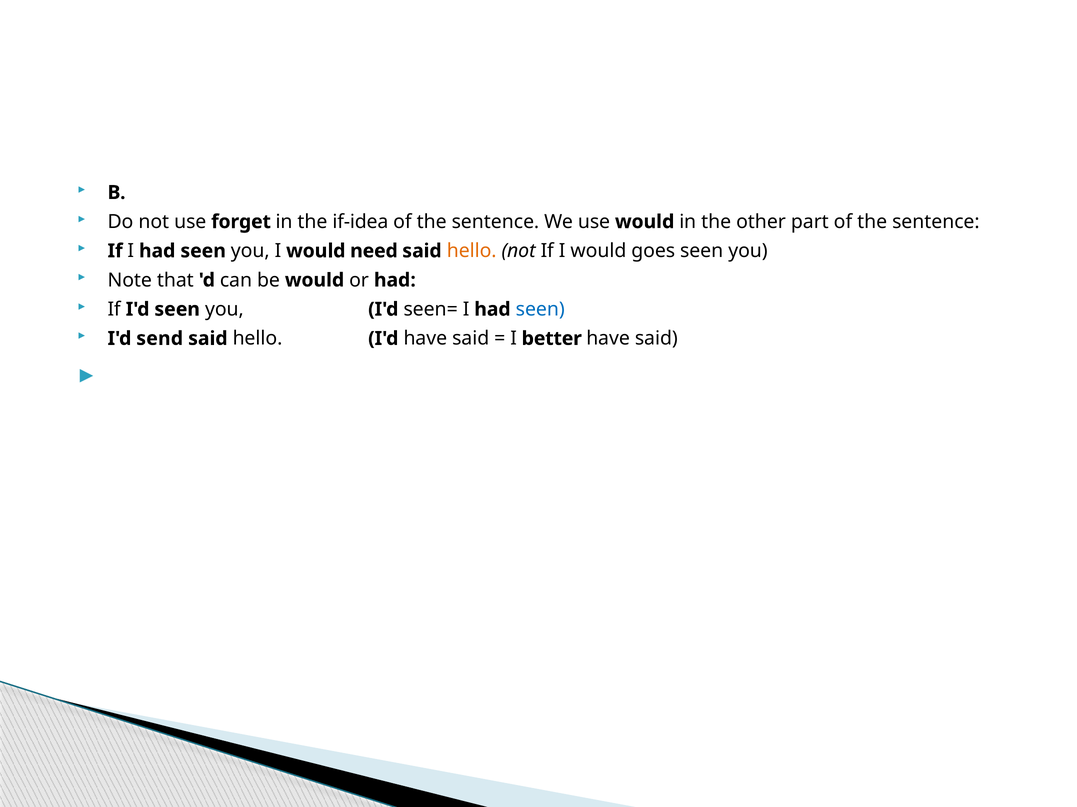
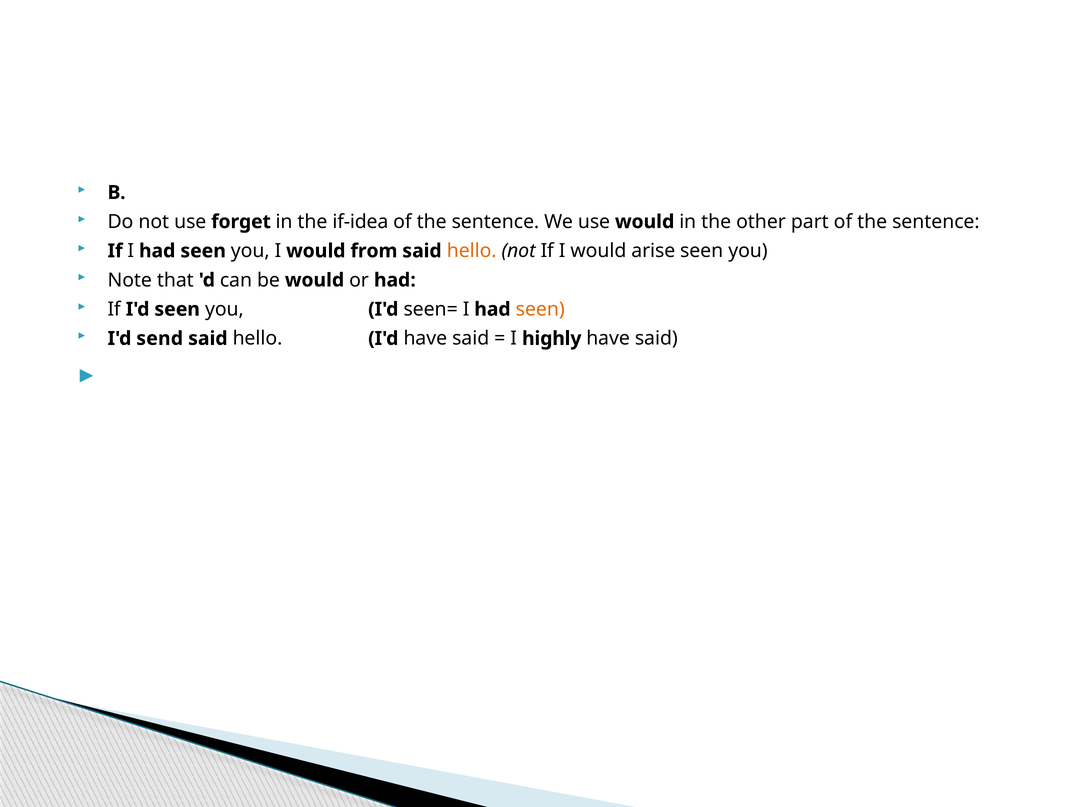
need: need -> from
goes: goes -> arise
seen at (540, 310) colour: blue -> orange
better: better -> highly
